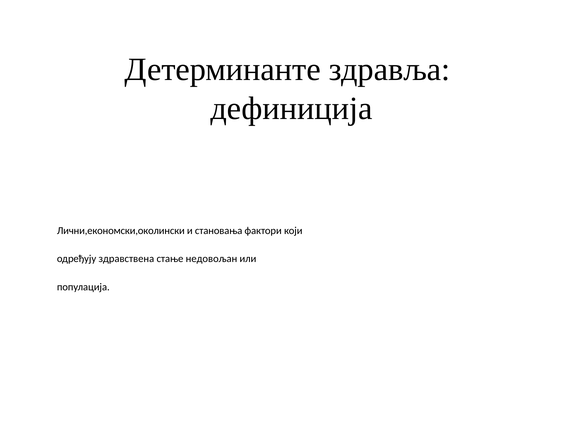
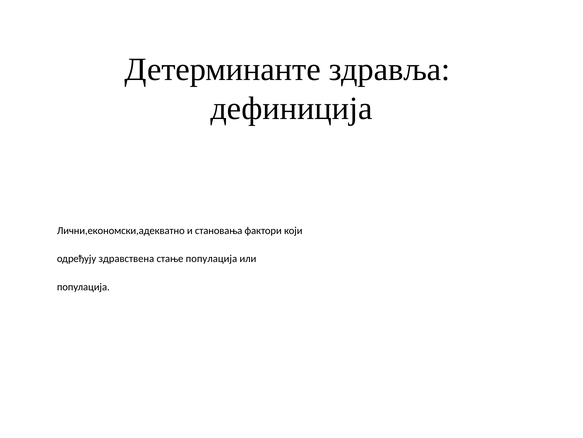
Лични,економски,околински: Лични,економски,околински -> Лични,економски,адекватно
стање недовољан: недовољан -> популација
